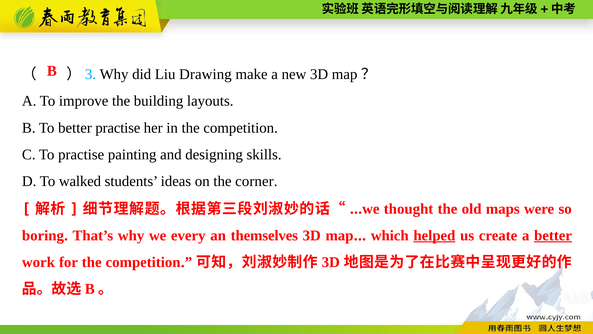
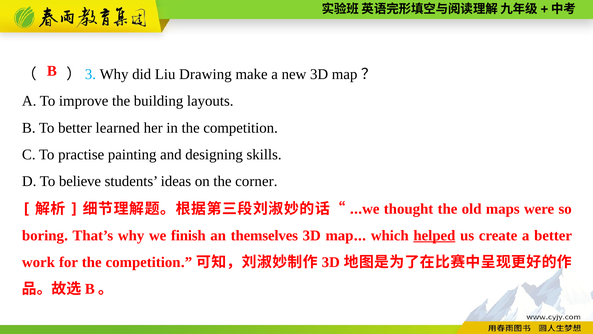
better practise: practise -> learned
walked: walked -> believe
every: every -> finish
better at (553, 235) underline: present -> none
